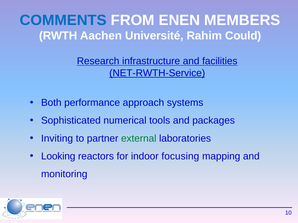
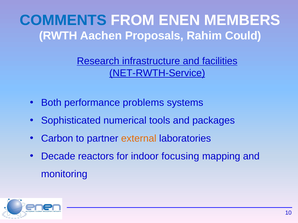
Université: Université -> Proposals
approach: approach -> problems
Inviting: Inviting -> Carbon
external colour: green -> orange
Looking: Looking -> Decade
